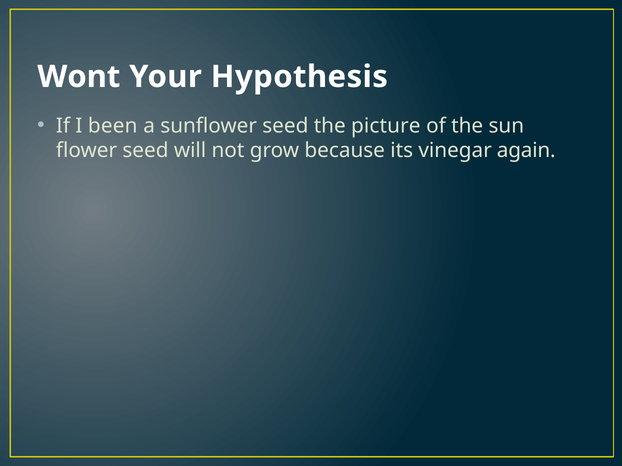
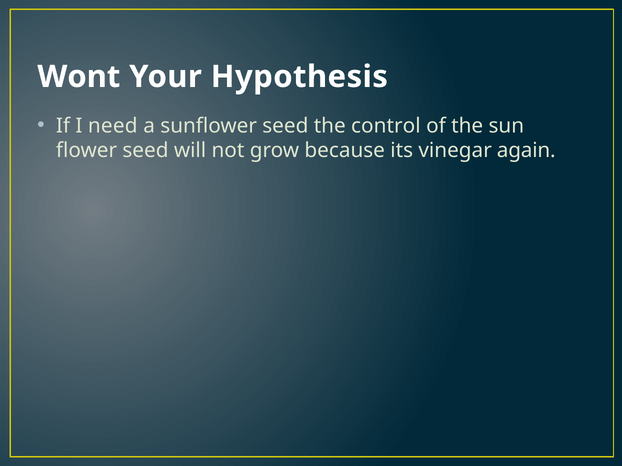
been: been -> need
picture: picture -> control
